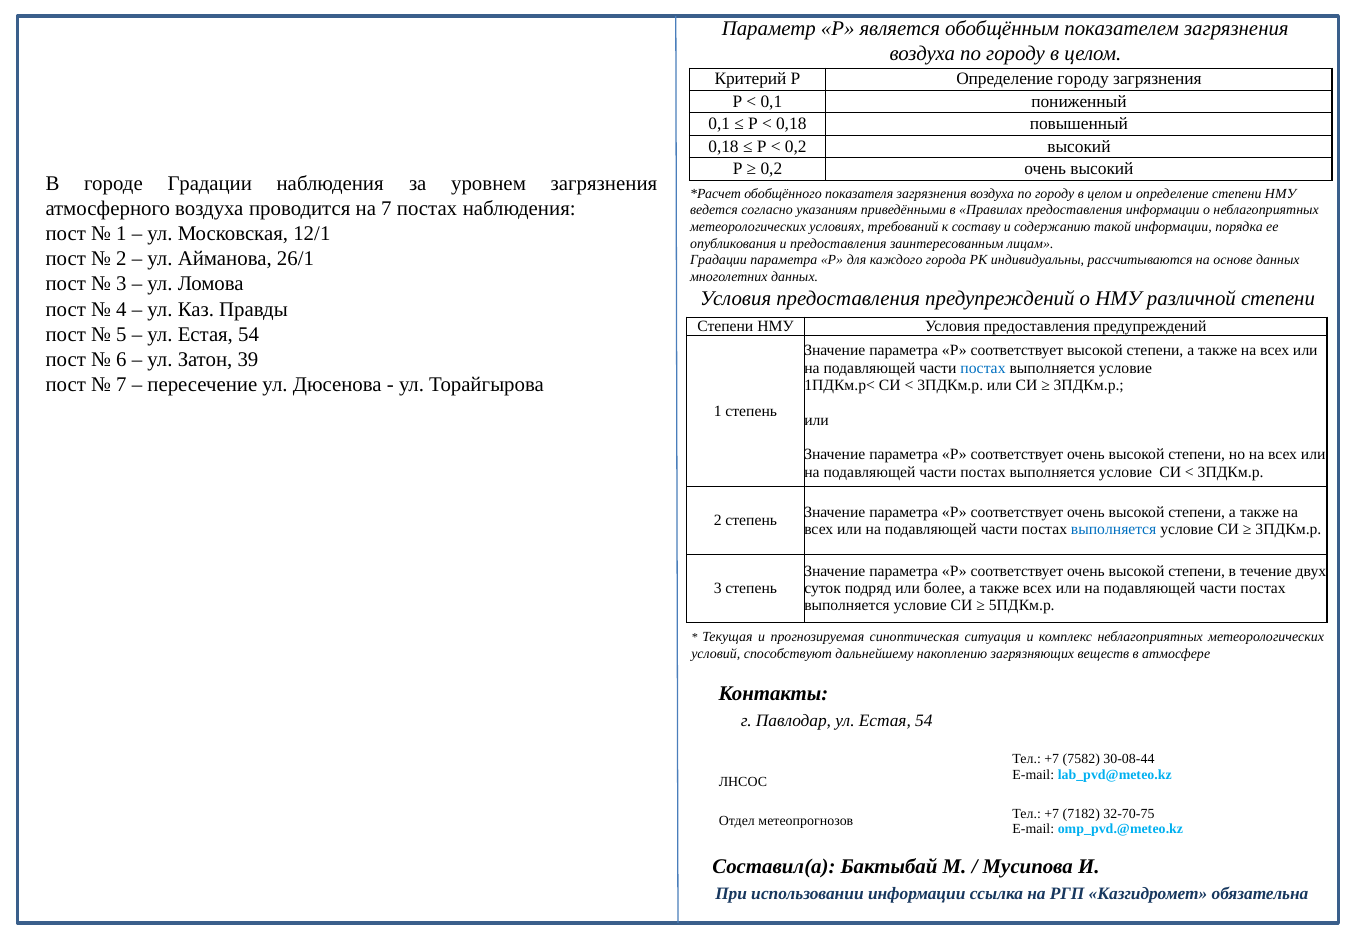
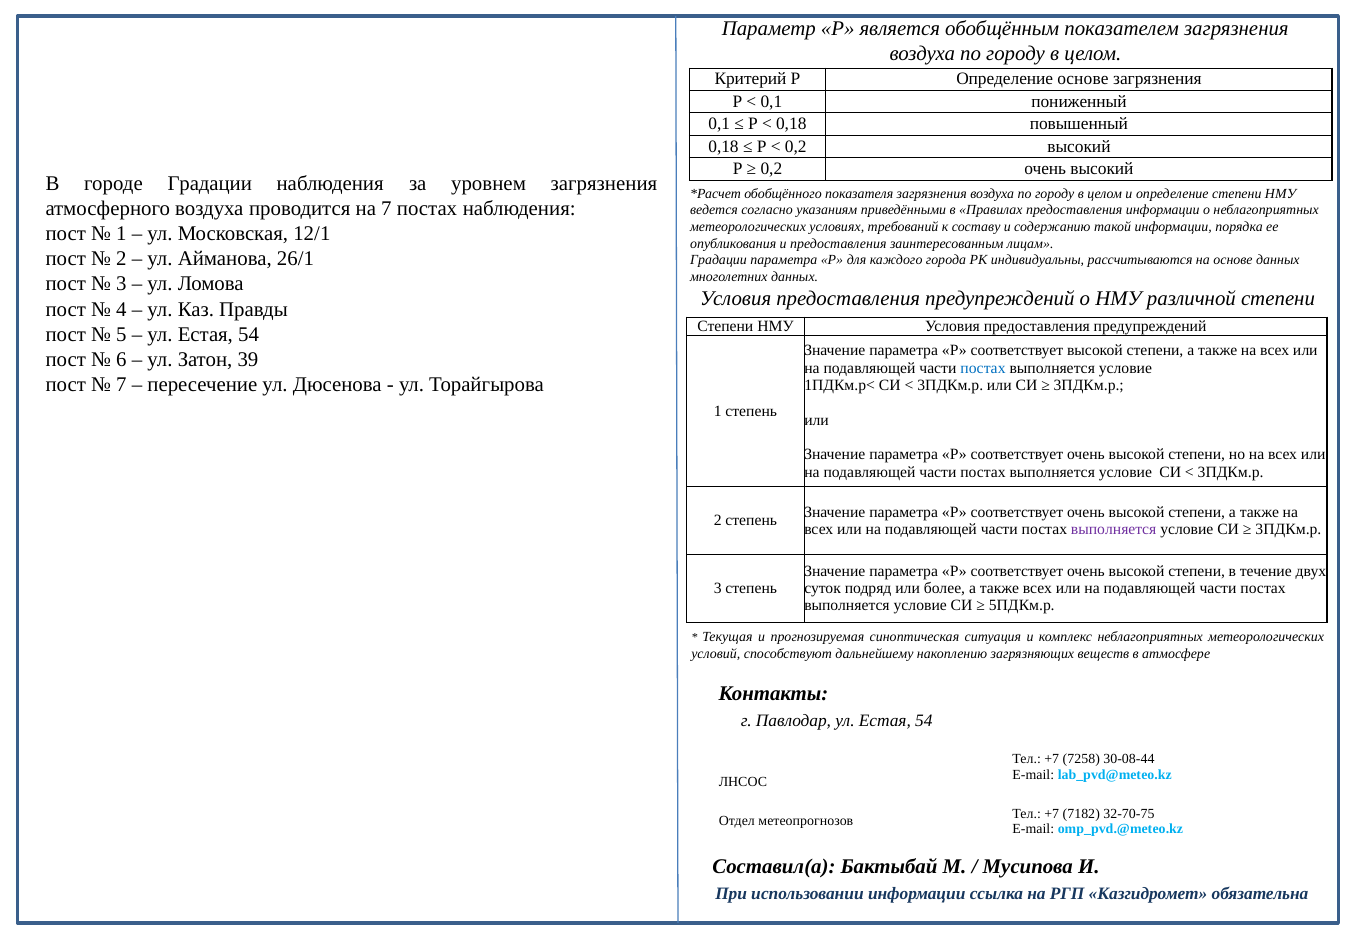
Определение городу: городу -> основе
выполняется at (1114, 529) colour: blue -> purple
7582: 7582 -> 7258
